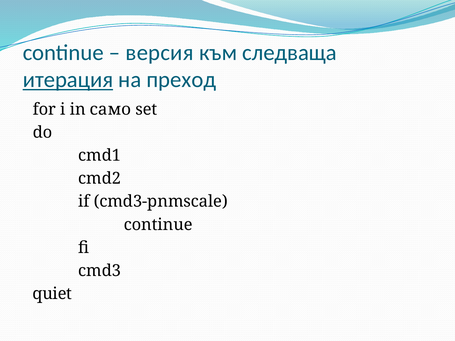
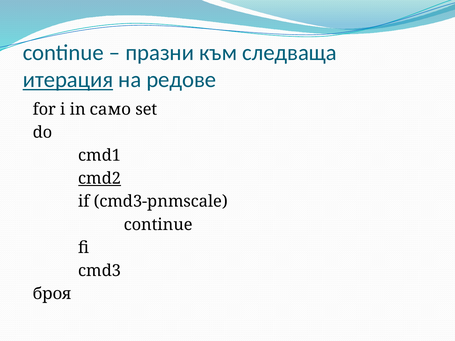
версия: версия -> празни
преход: преход -> редове
cmd2 underline: none -> present
quiet: quiet -> броя
